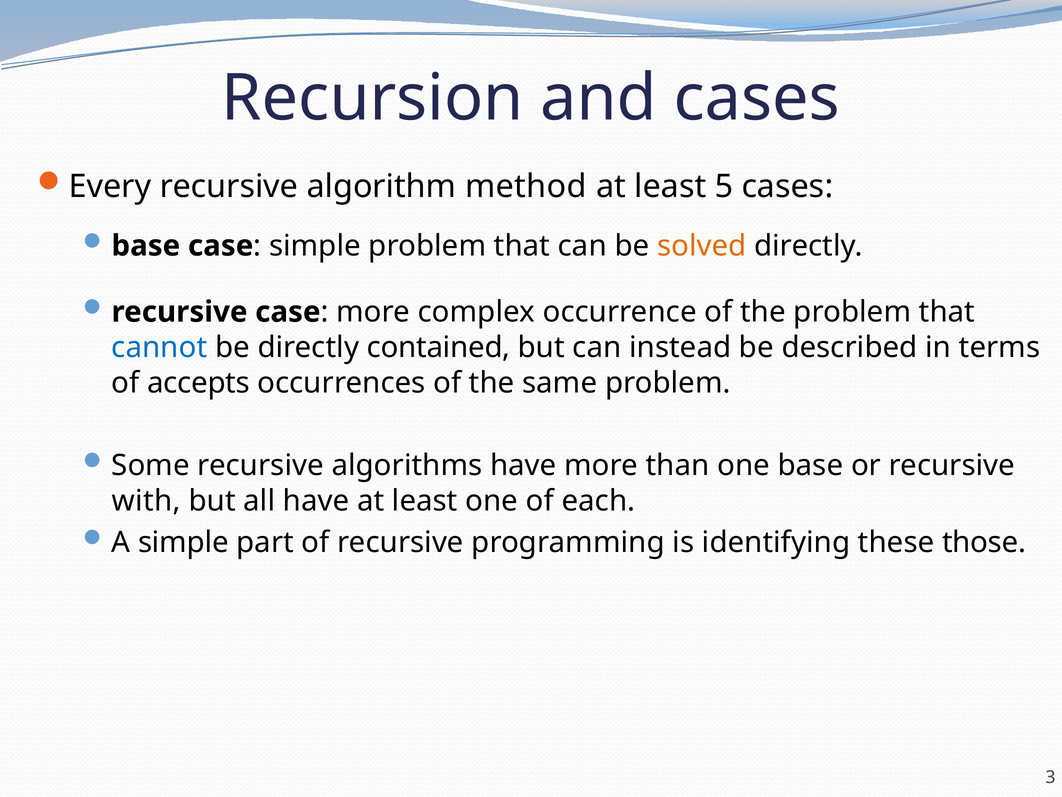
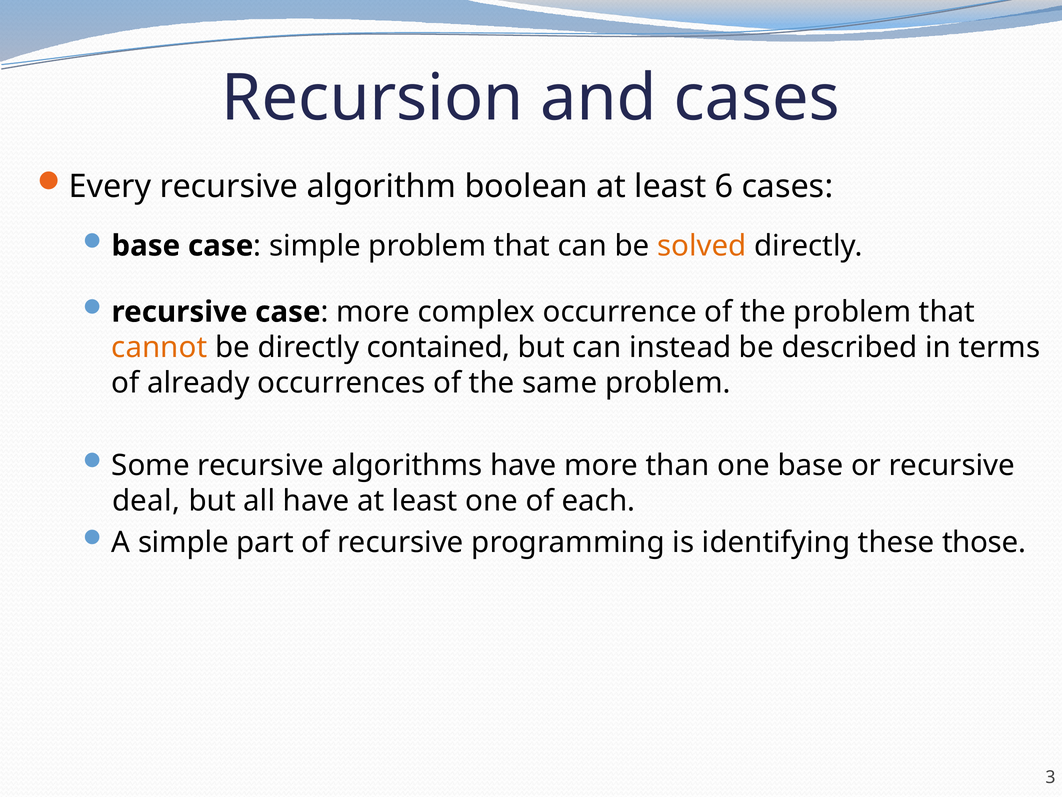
method: method -> boolean
5: 5 -> 6
cannot colour: blue -> orange
accepts: accepts -> already
with: with -> deal
